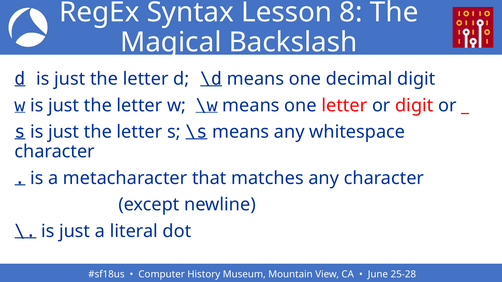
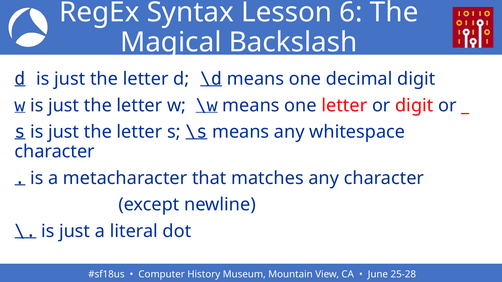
8: 8 -> 6
